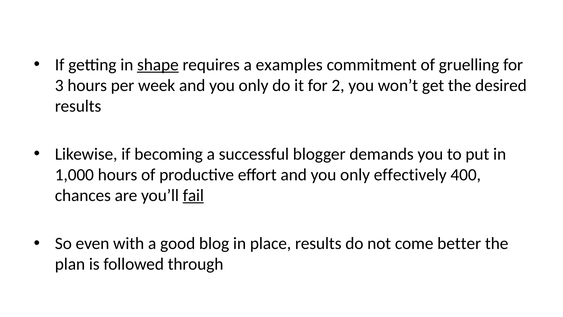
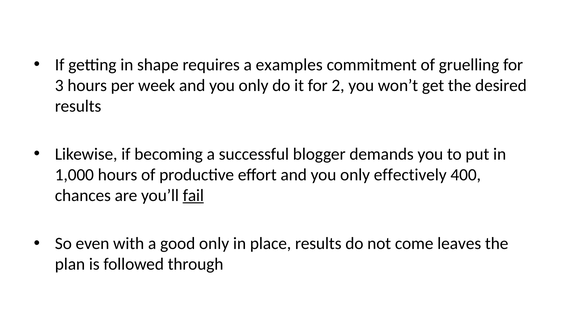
shape underline: present -> none
good blog: blog -> only
better: better -> leaves
